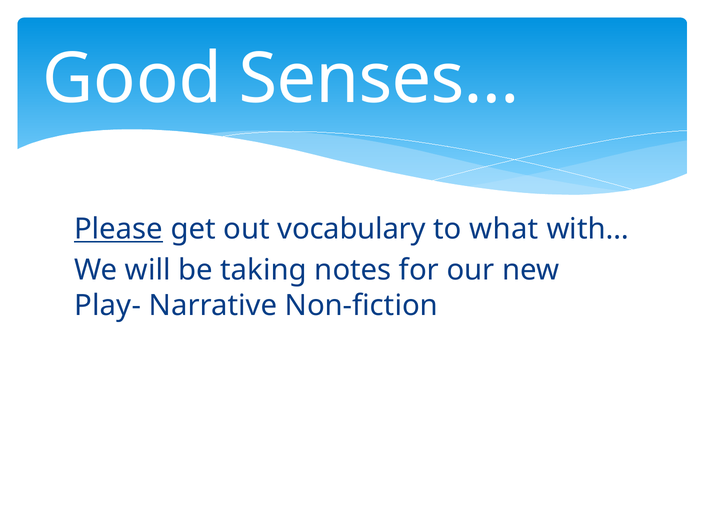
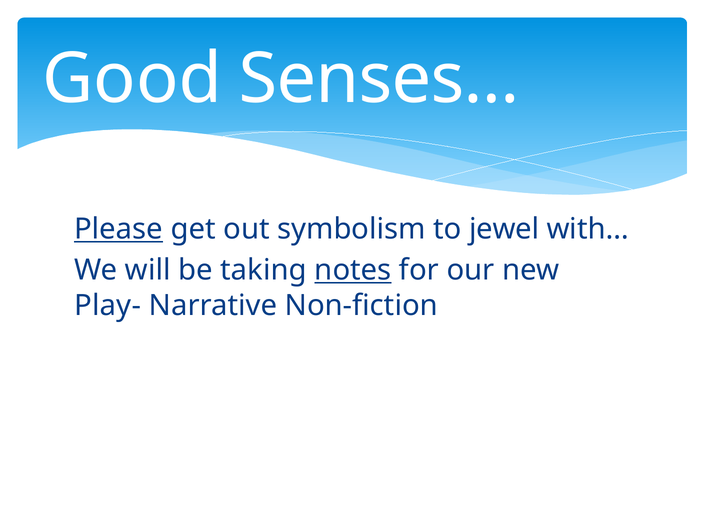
vocabulary: vocabulary -> symbolism
what: what -> jewel
notes underline: none -> present
